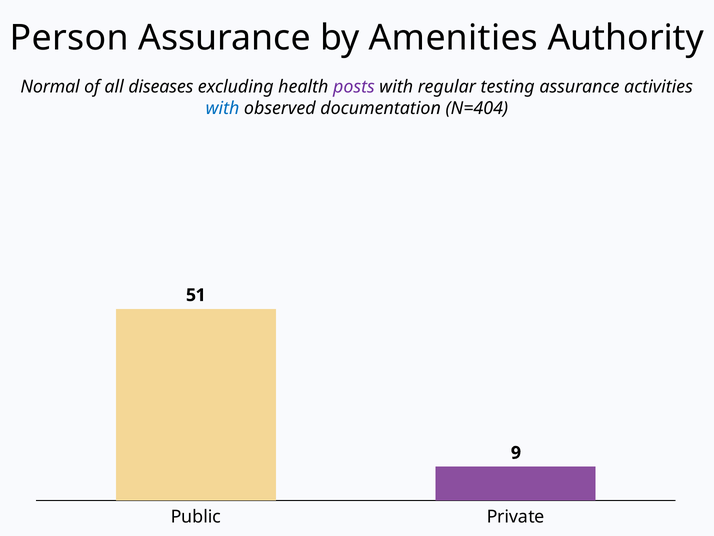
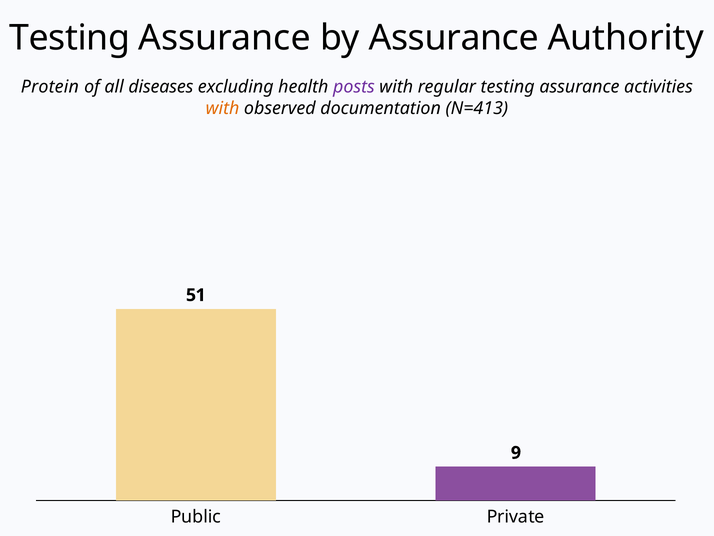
Person at (69, 38): Person -> Testing
by Amenities: Amenities -> Assurance
Normal: Normal -> Protein
with at (223, 108) colour: blue -> orange
N=404: N=404 -> N=413
